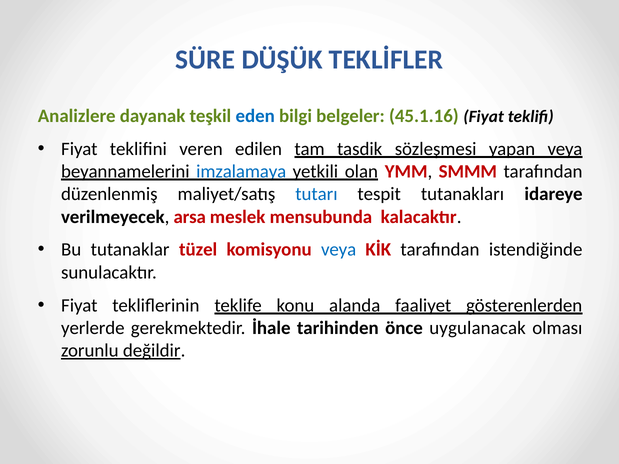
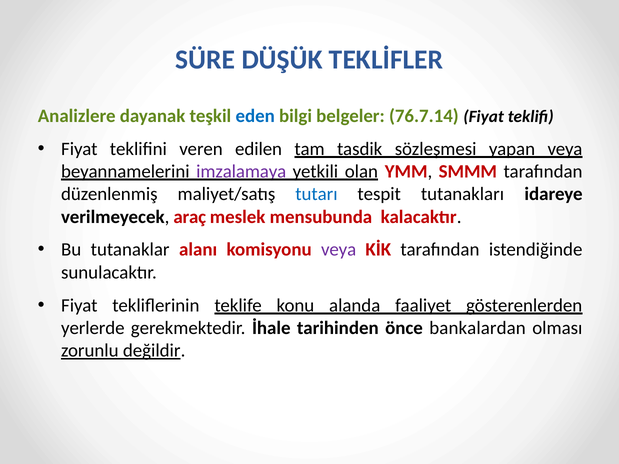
45.1.16: 45.1.16 -> 76.7.14
imzalamaya colour: blue -> purple
arsa: arsa -> araç
tüzel: tüzel -> alanı
veya at (339, 250) colour: blue -> purple
uygulanacak: uygulanacak -> bankalardan
